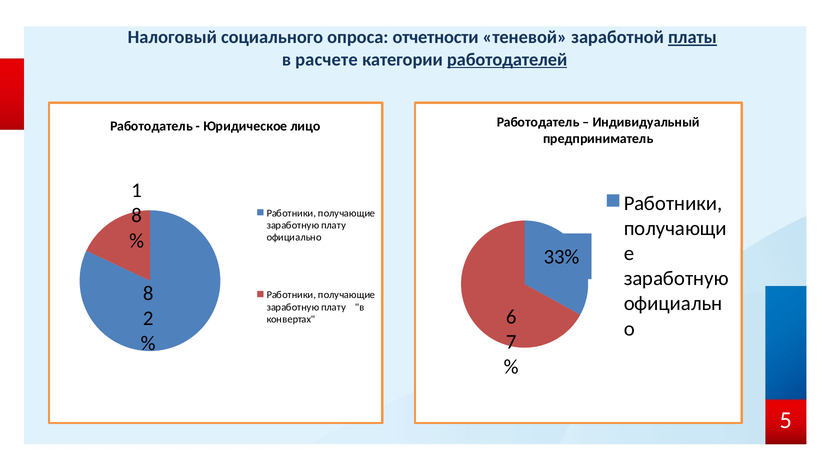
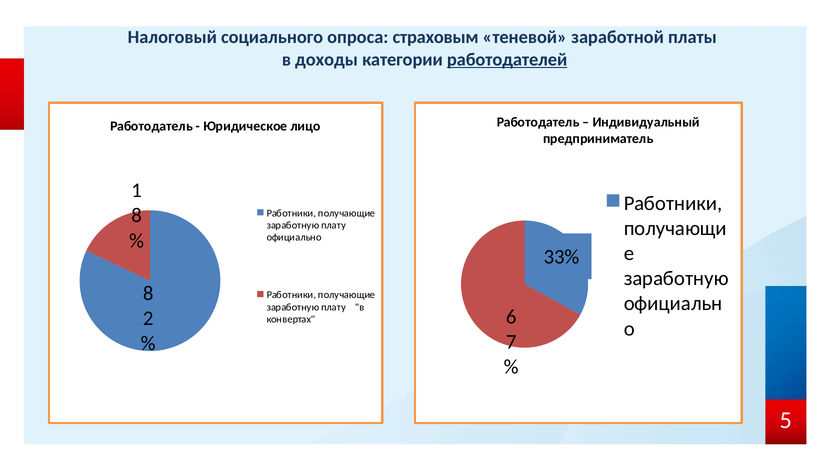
отчетности: отчетности -> страховым
платы underline: present -> none
расчете: расчете -> доходы
